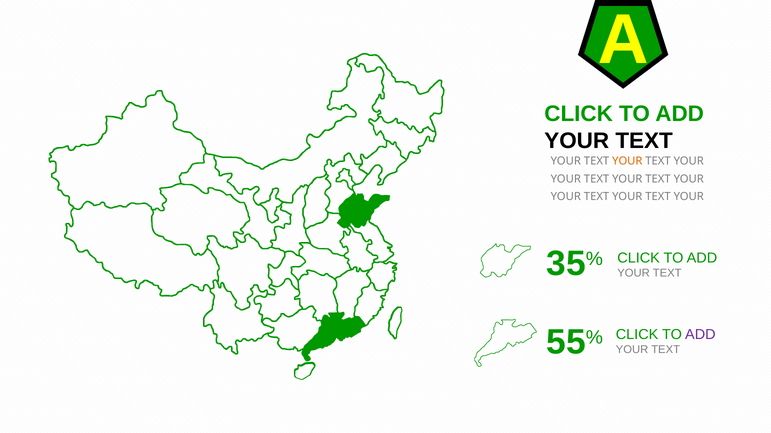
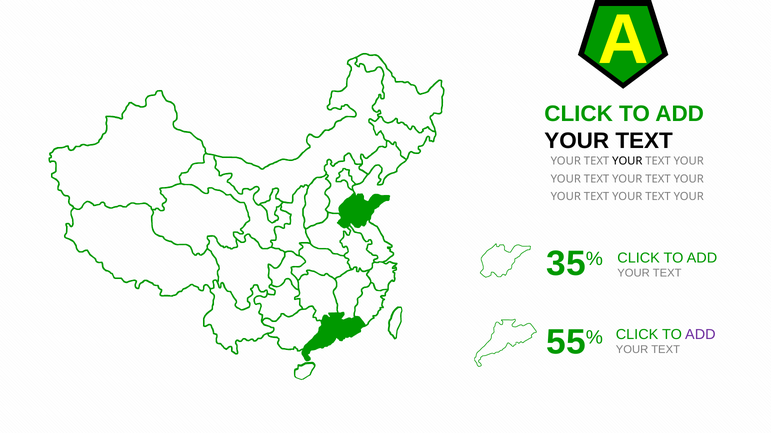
YOUR at (627, 161) colour: orange -> black
